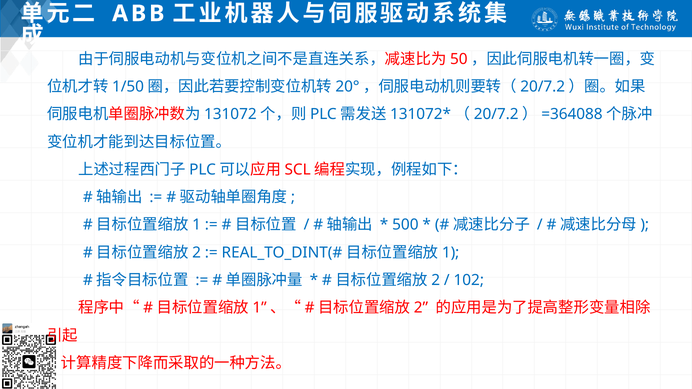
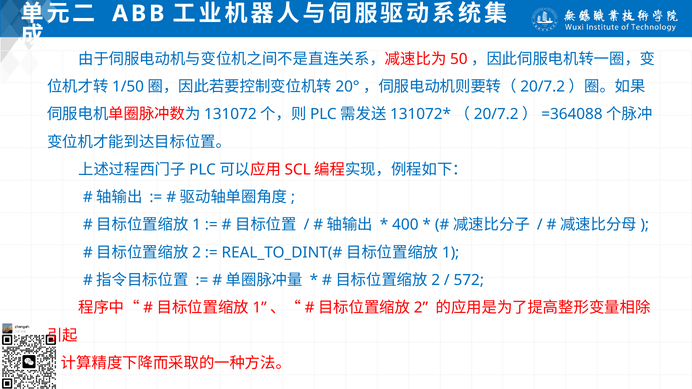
500: 500 -> 400
102: 102 -> 572
